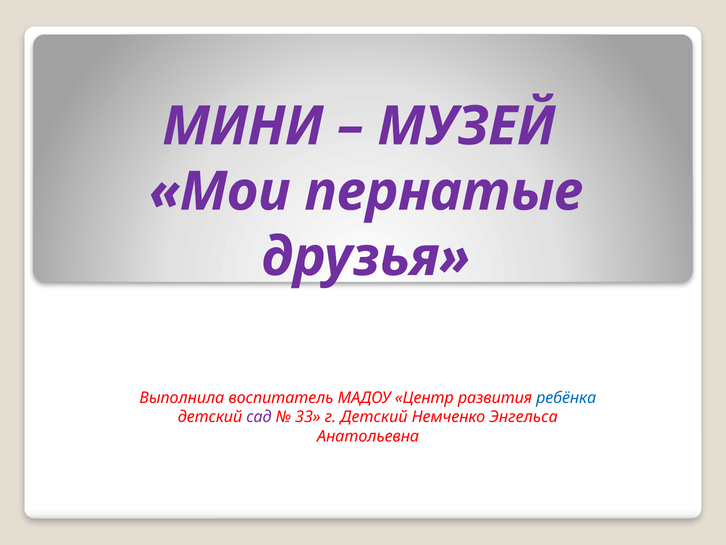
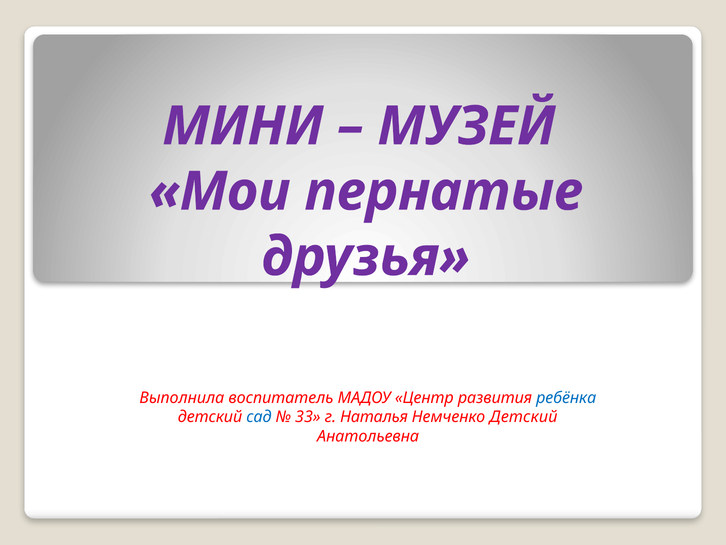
сад colour: purple -> blue
г Детский: Детский -> Наталья
Немченко Энгельса: Энгельса -> Детский
